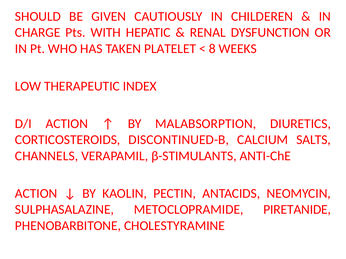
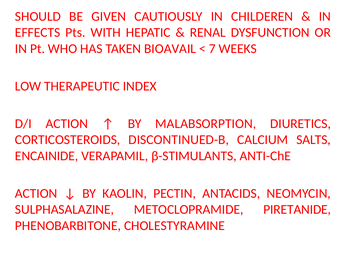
CHARGE: CHARGE -> EFFECTS
PLATELET: PLATELET -> BIOAVAIL
8: 8 -> 7
CHANNELS: CHANNELS -> ENCAINIDE
